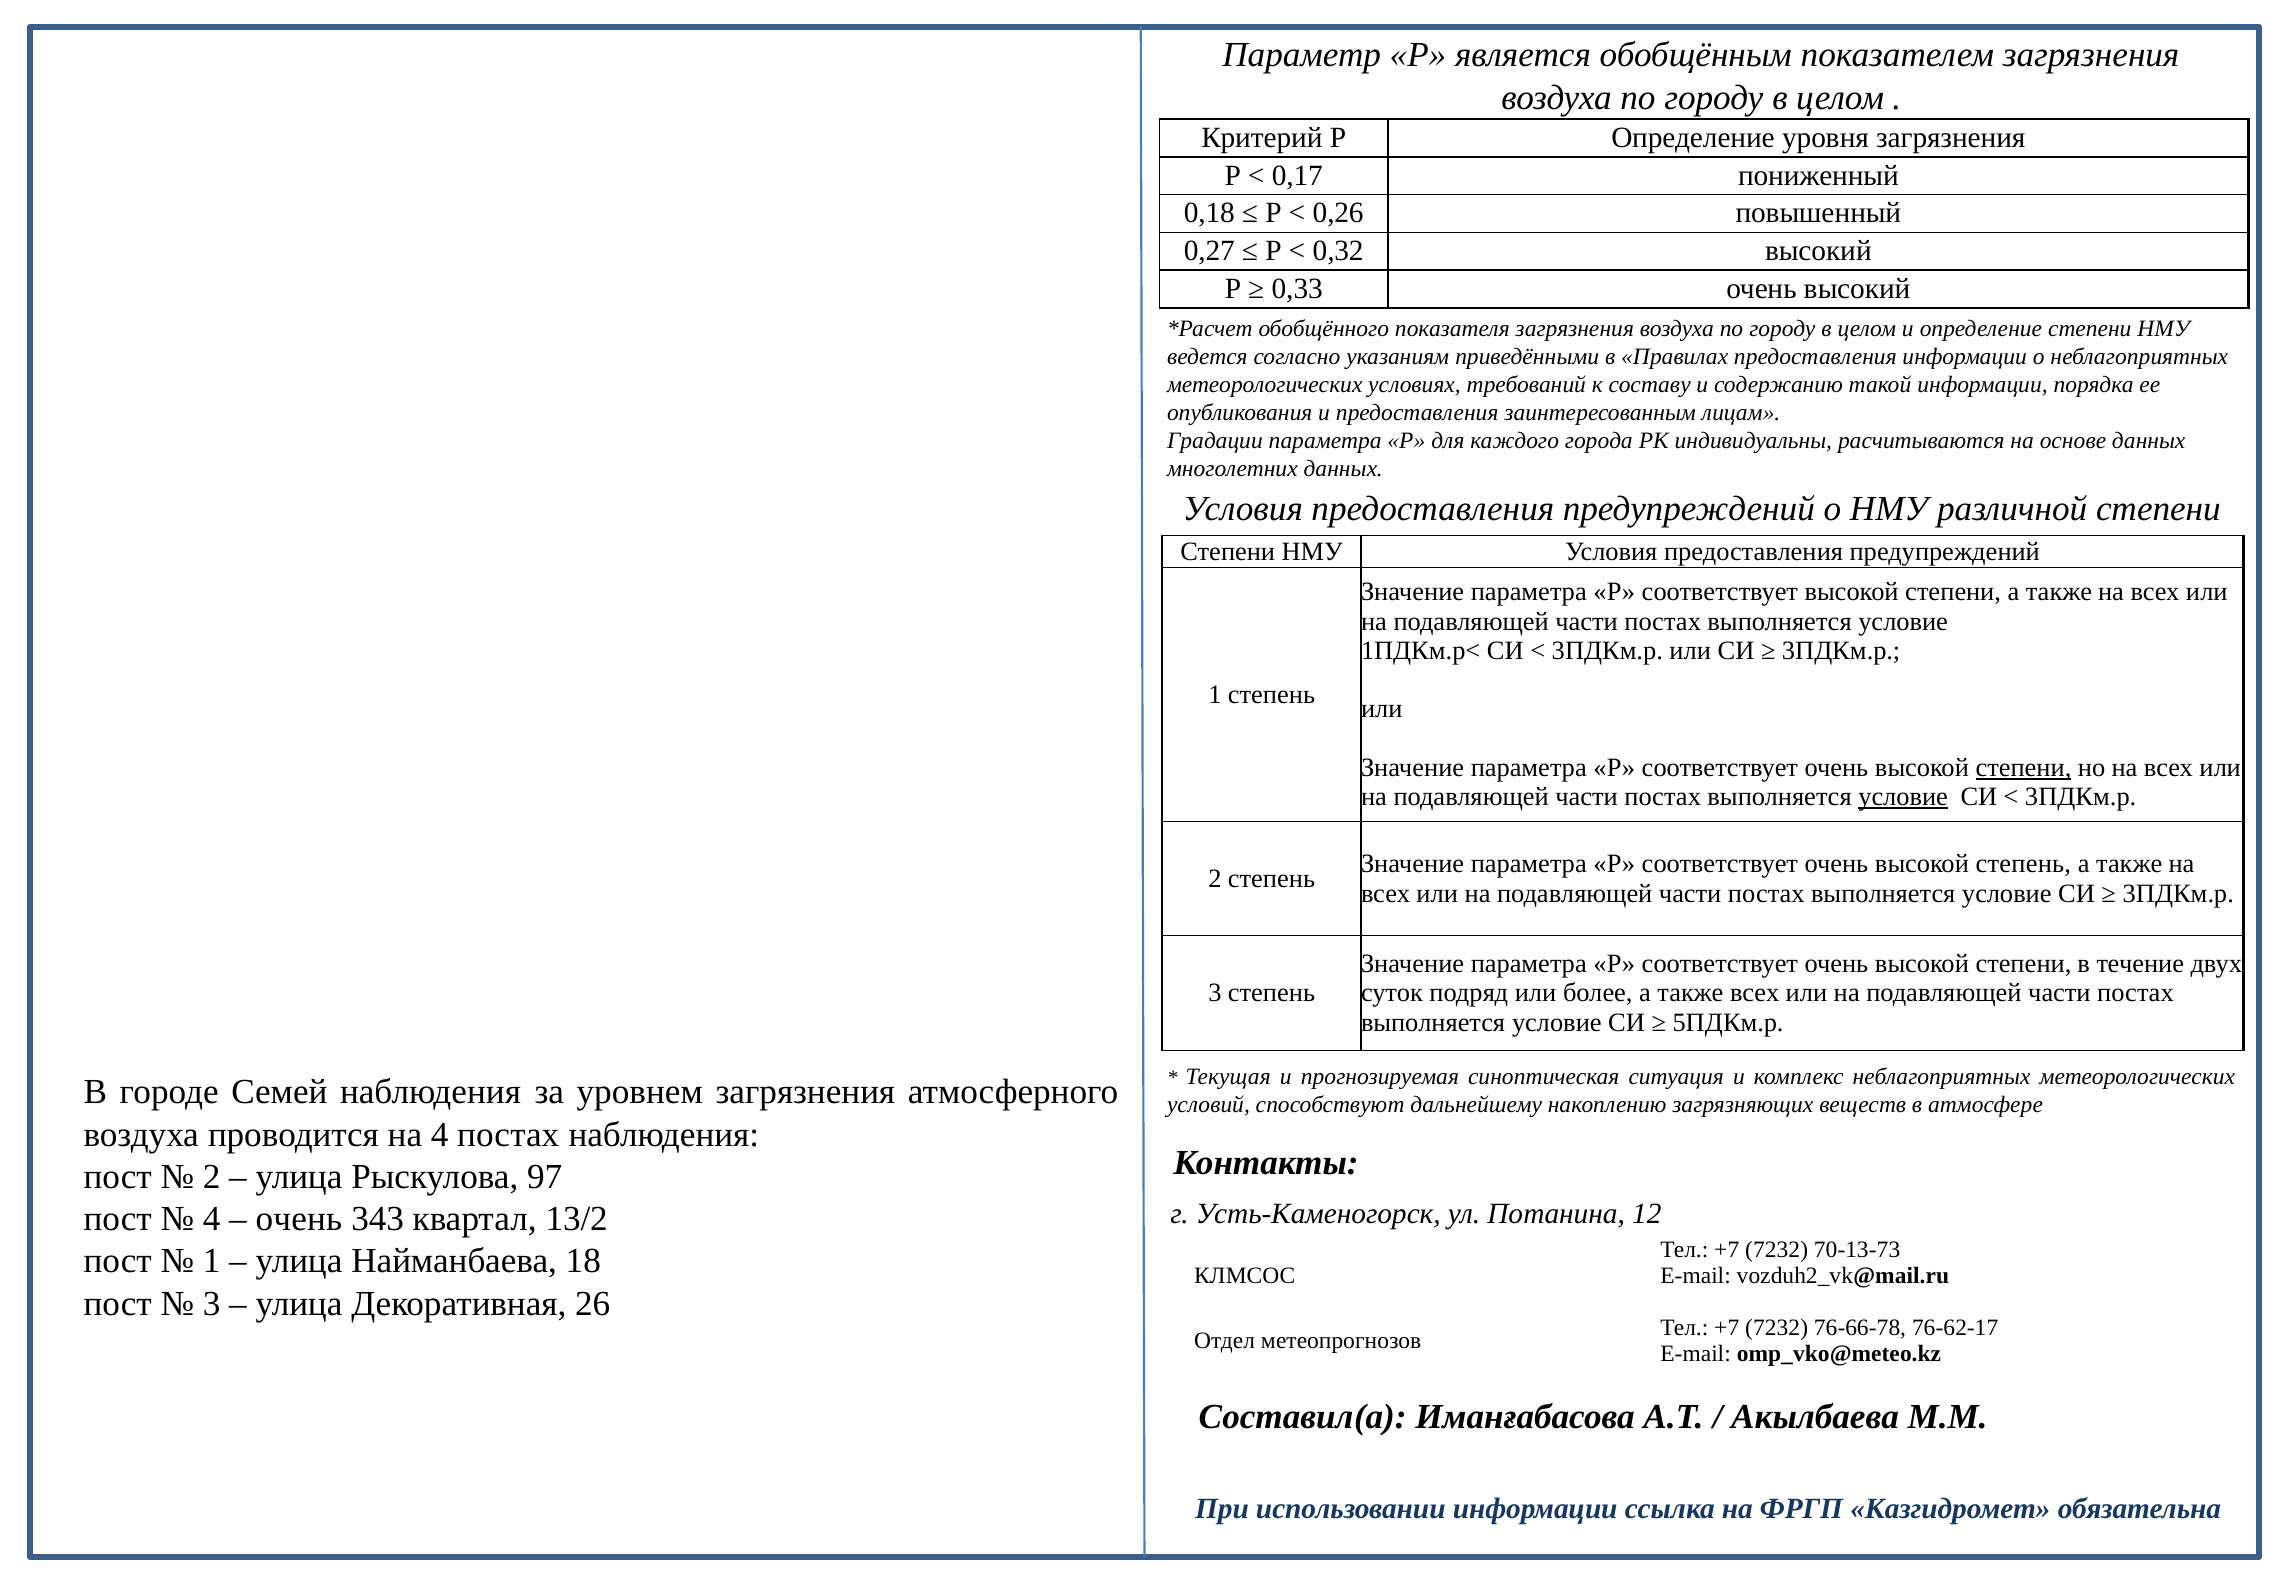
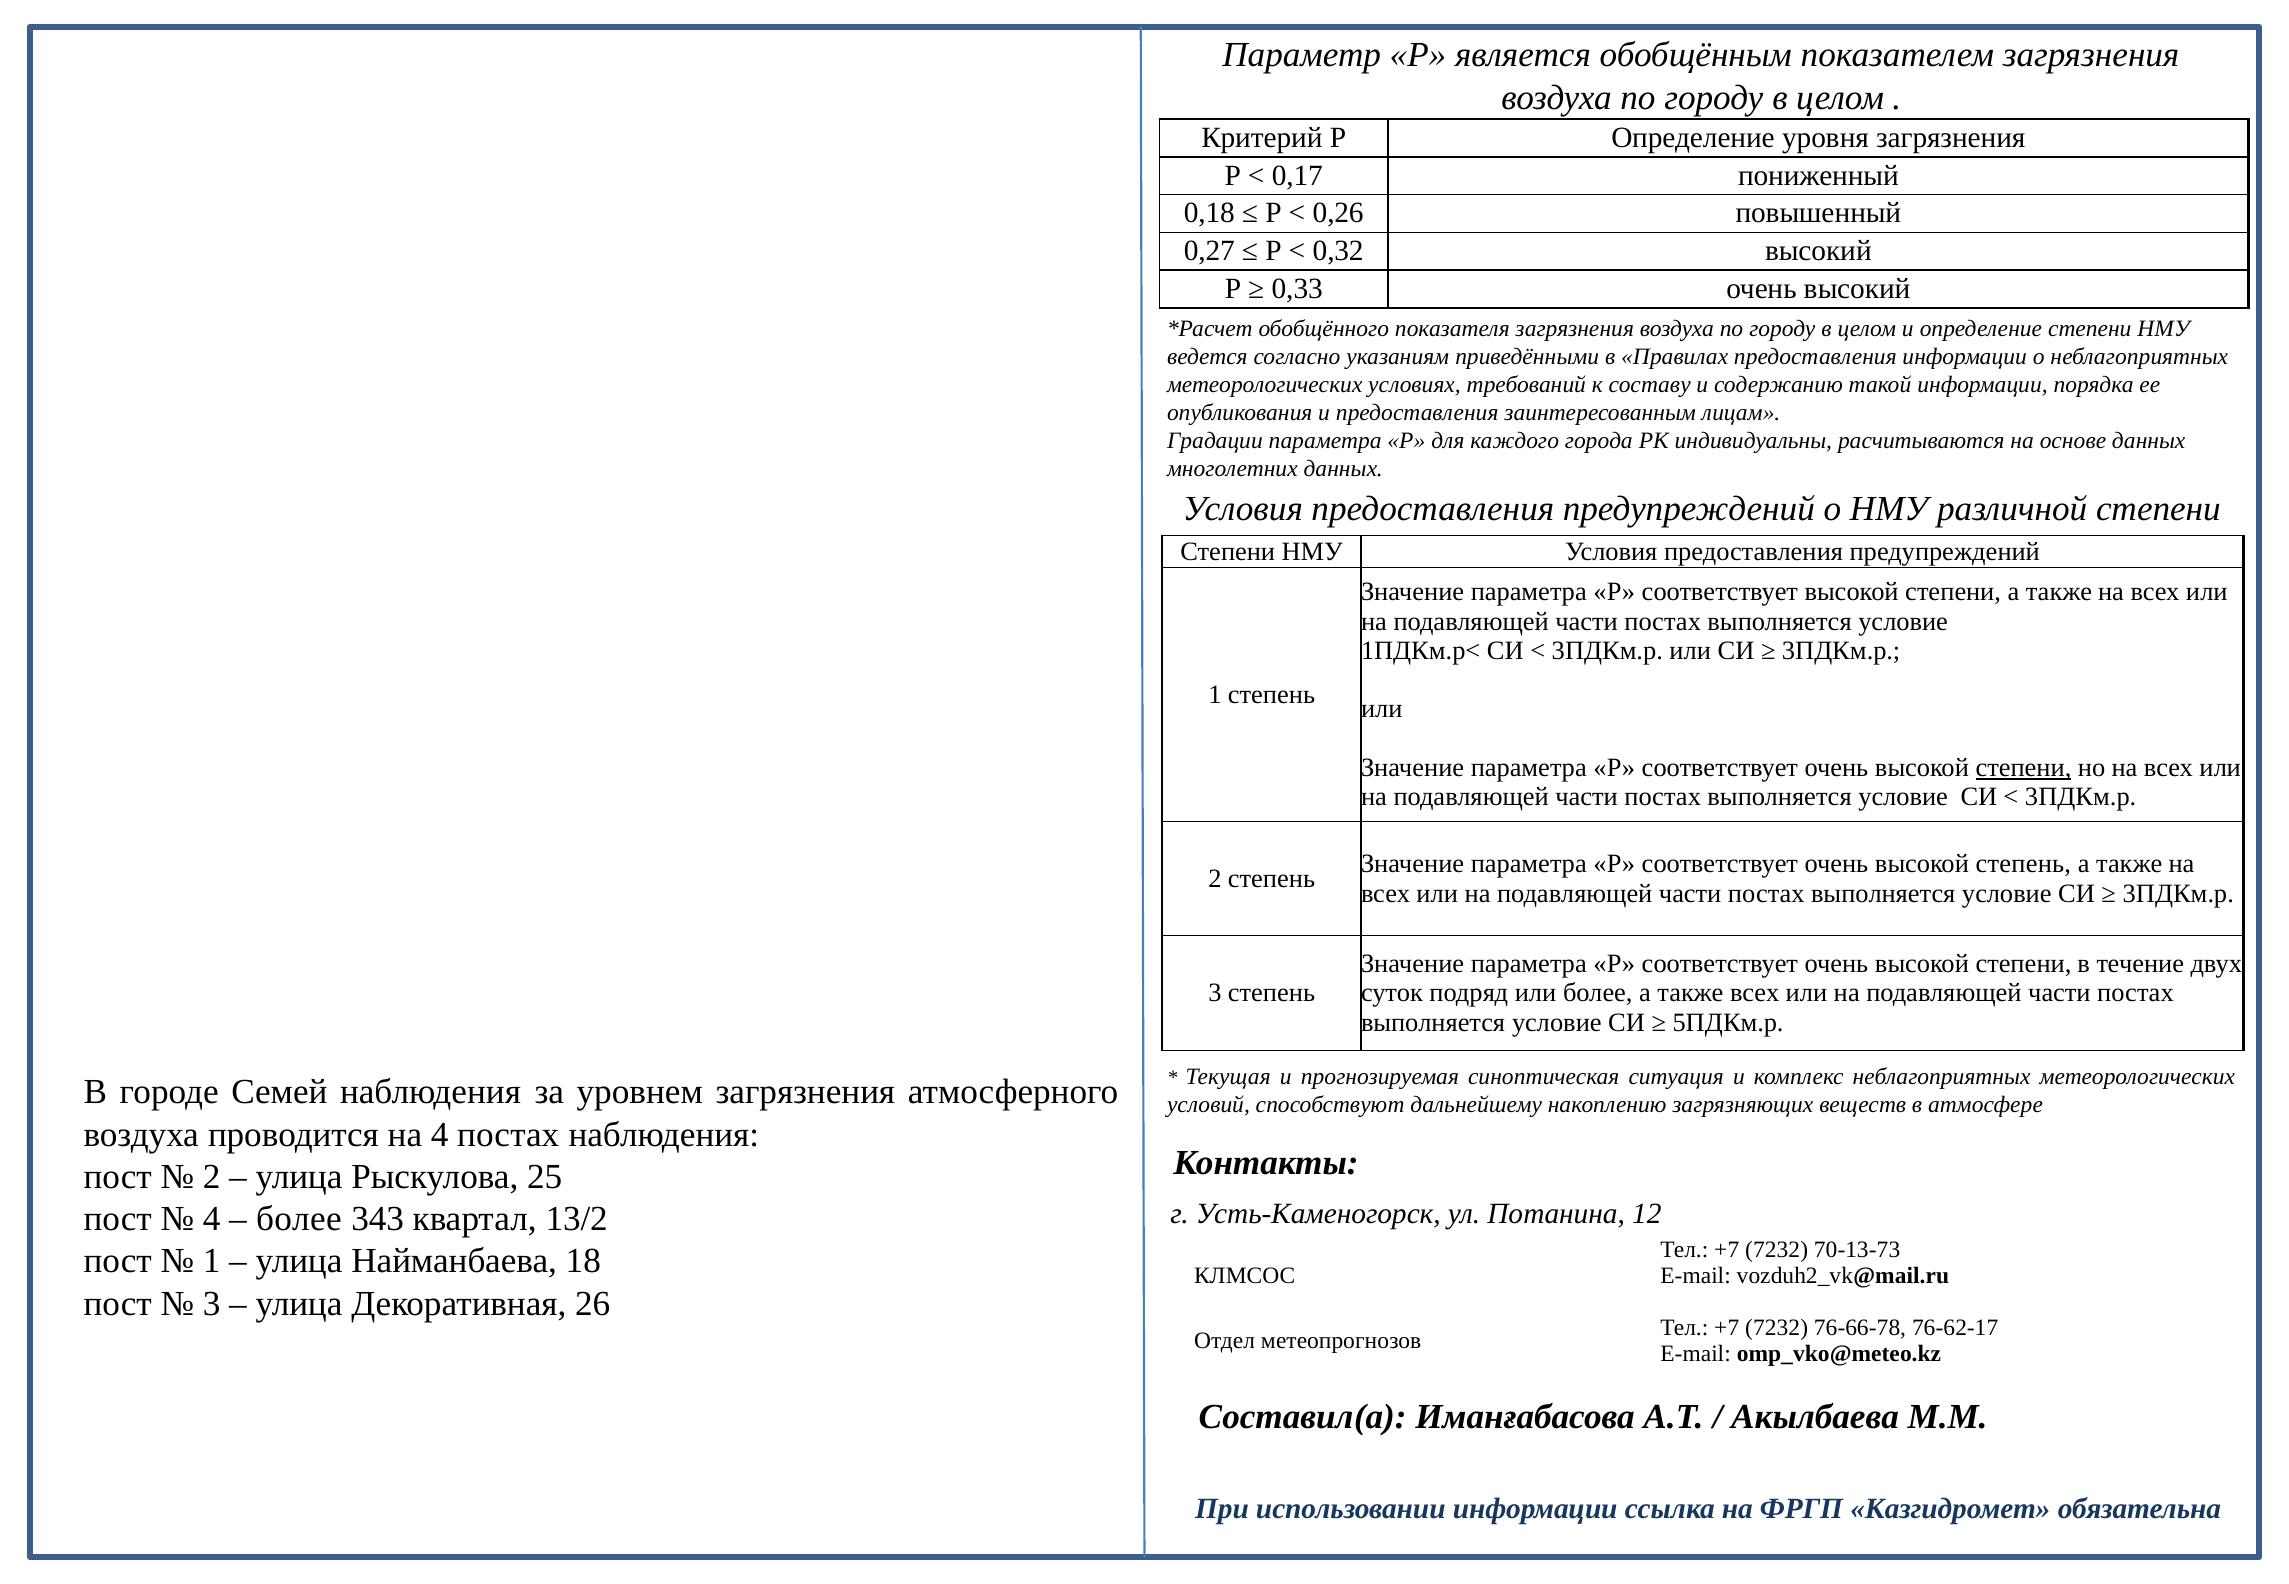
условие at (1903, 797) underline: present -> none
97: 97 -> 25
очень at (299, 1220): очень -> более
